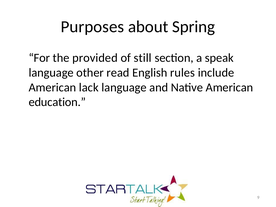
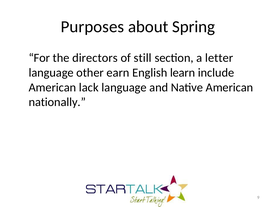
provided: provided -> directors
speak: speak -> letter
read: read -> earn
rules: rules -> learn
education: education -> nationally
